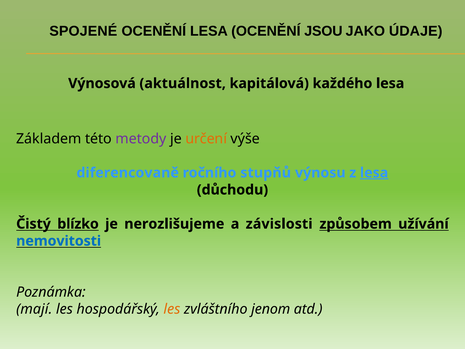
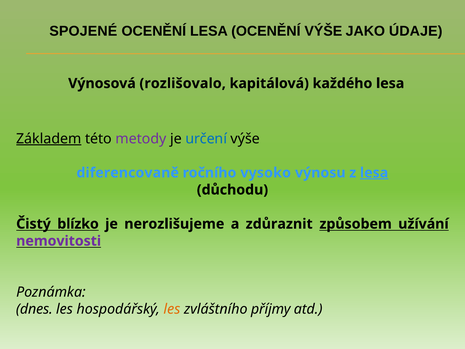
OCENĚNÍ JSOU: JSOU -> VÝŠE
aktuálnost: aktuálnost -> rozlišovalo
Základem underline: none -> present
určení colour: orange -> blue
stupňů: stupňů -> vysoko
závislosti: závislosti -> zdůraznit
nemovitosti colour: blue -> purple
mají: mají -> dnes
jenom: jenom -> příjmy
